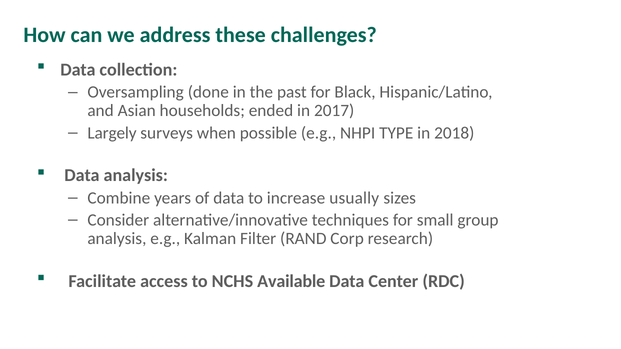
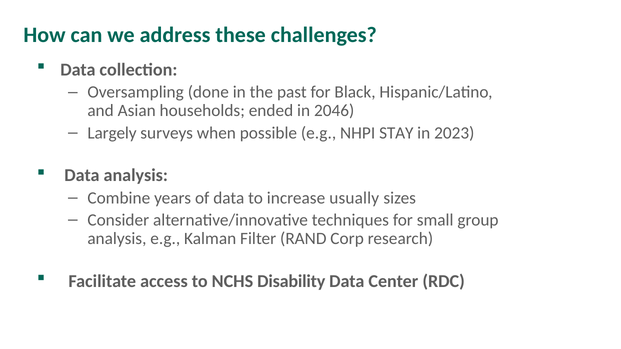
2017: 2017 -> 2046
TYPE: TYPE -> STAY
2018: 2018 -> 2023
Available: Available -> Disability
